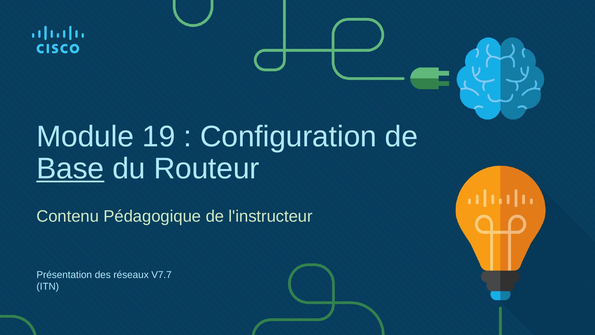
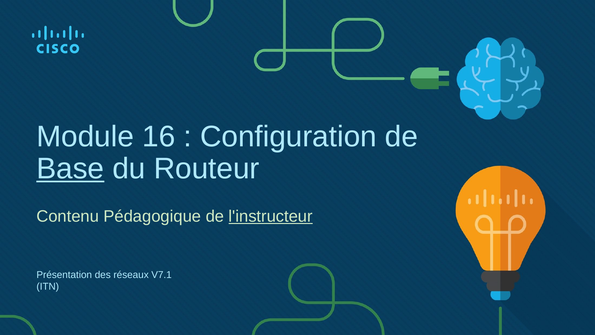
19: 19 -> 16
l'instructeur underline: none -> present
V7.7: V7.7 -> V7.1
